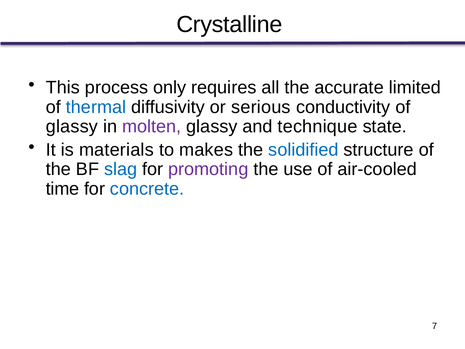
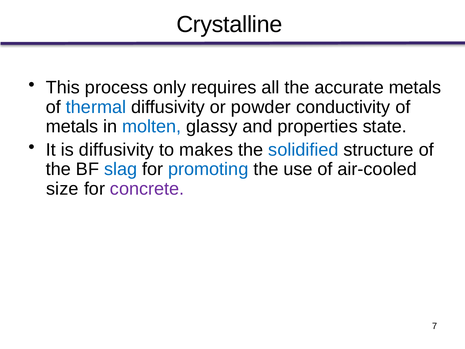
accurate limited: limited -> metals
serious: serious -> powder
glassy at (72, 127): glassy -> metals
molten colour: purple -> blue
technique: technique -> properties
is materials: materials -> diffusivity
promoting colour: purple -> blue
time: time -> size
concrete colour: blue -> purple
